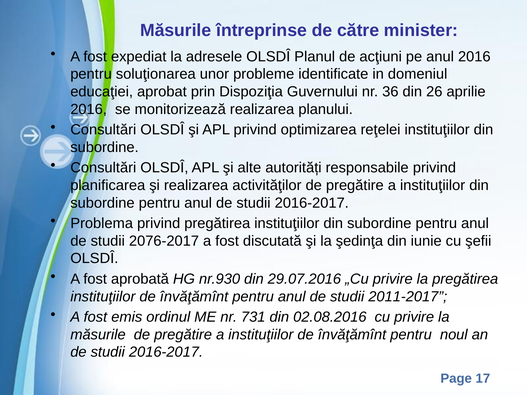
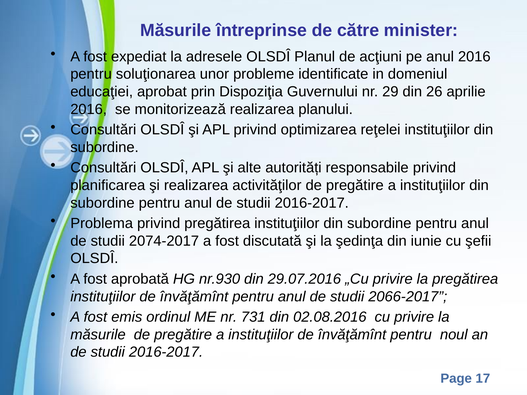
36: 36 -> 29
2076-2017: 2076-2017 -> 2074-2017
2011-2017: 2011-2017 -> 2066-2017
